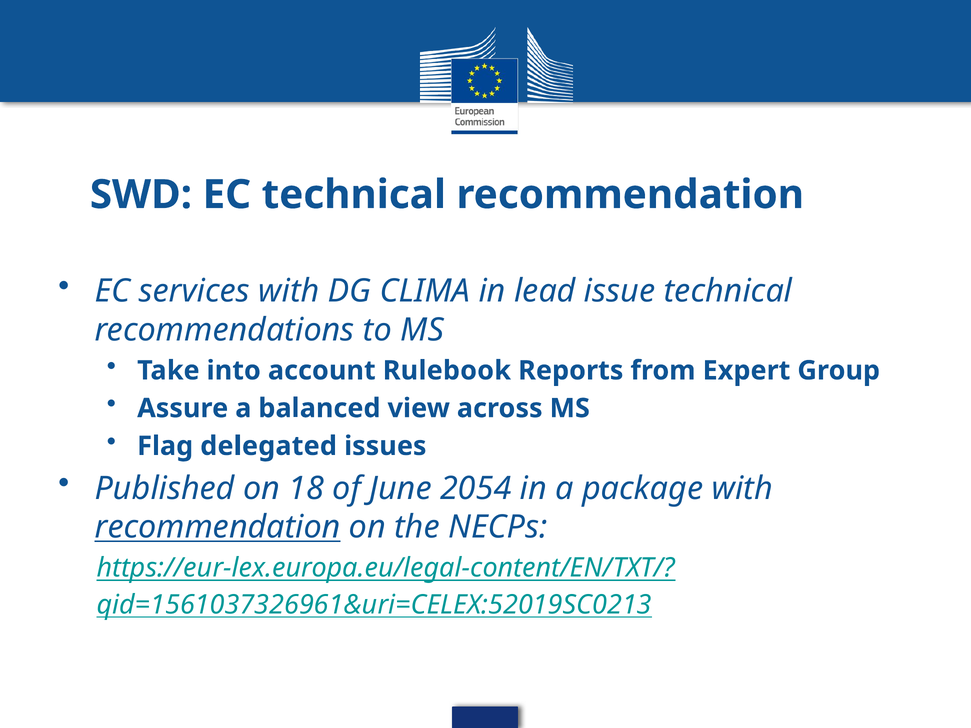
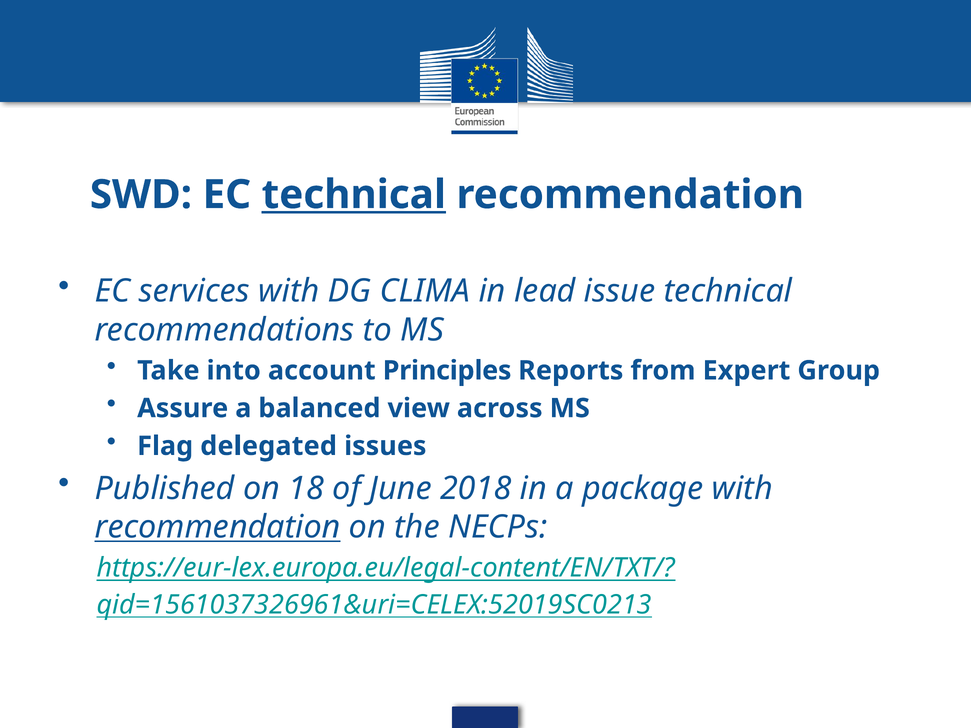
technical at (354, 195) underline: none -> present
Rulebook: Rulebook -> Principles
2054: 2054 -> 2018
